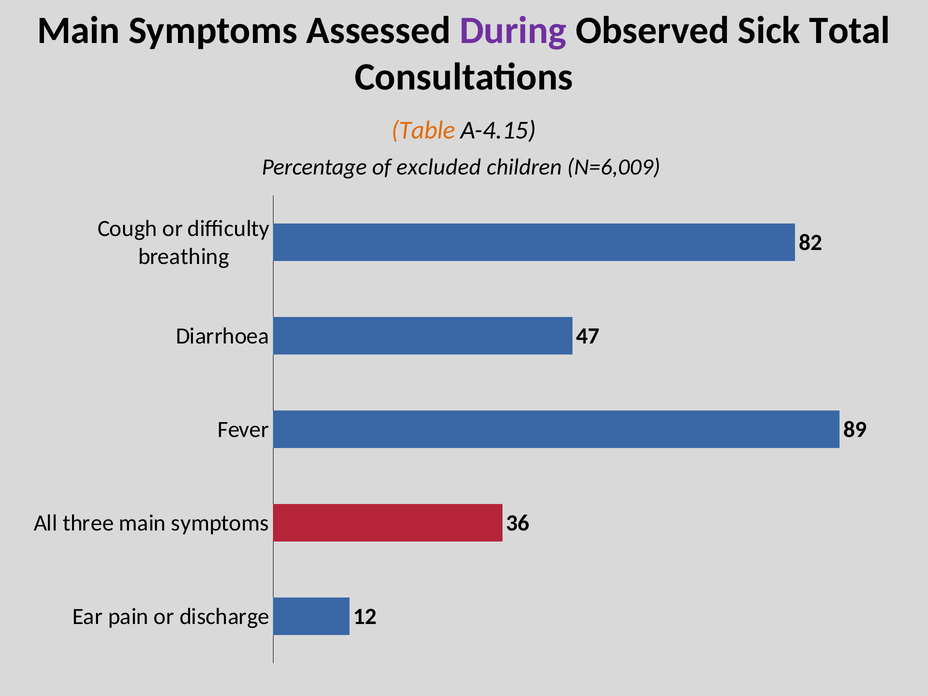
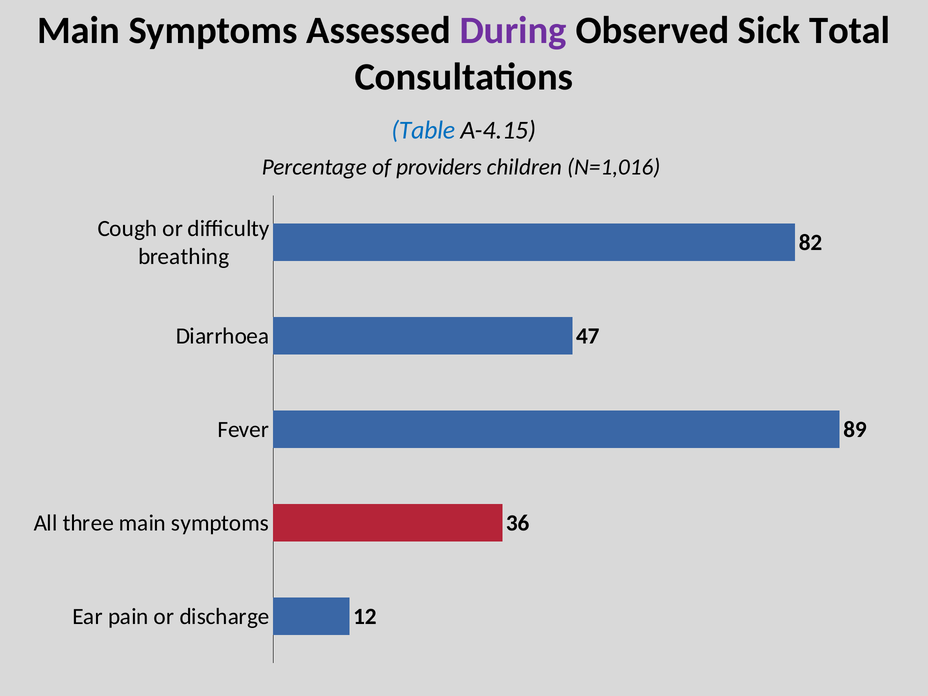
Table colour: orange -> blue
excluded: excluded -> providers
N=6,009: N=6,009 -> N=1,016
